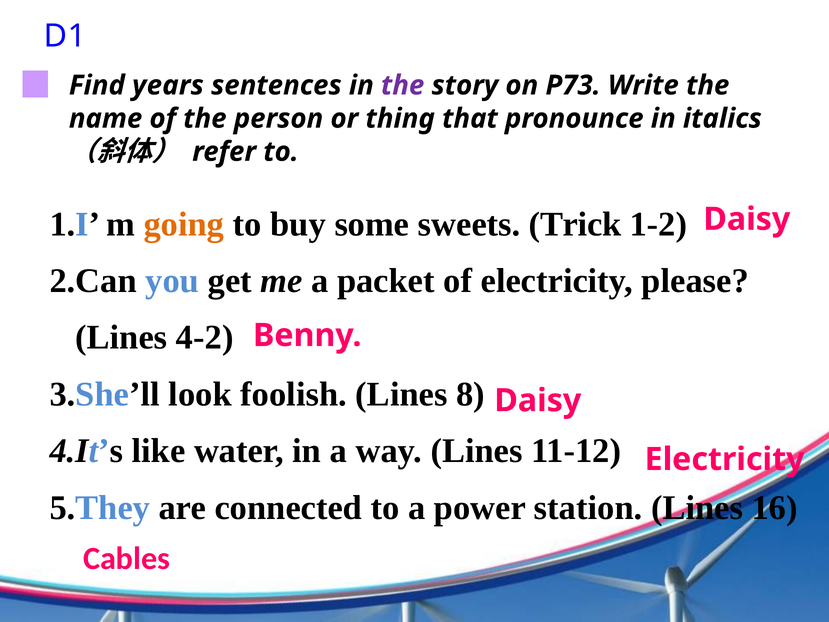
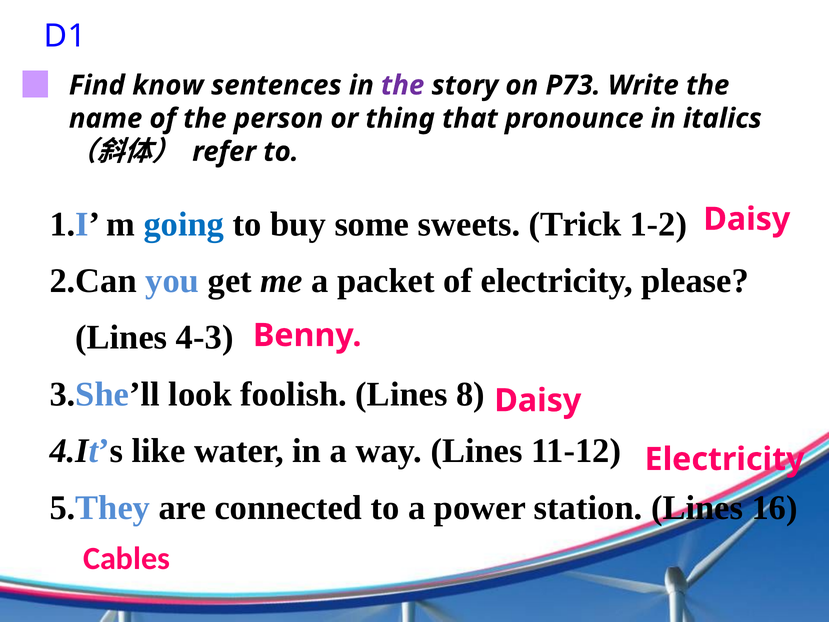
years: years -> know
going colour: orange -> blue
4-2: 4-2 -> 4-3
